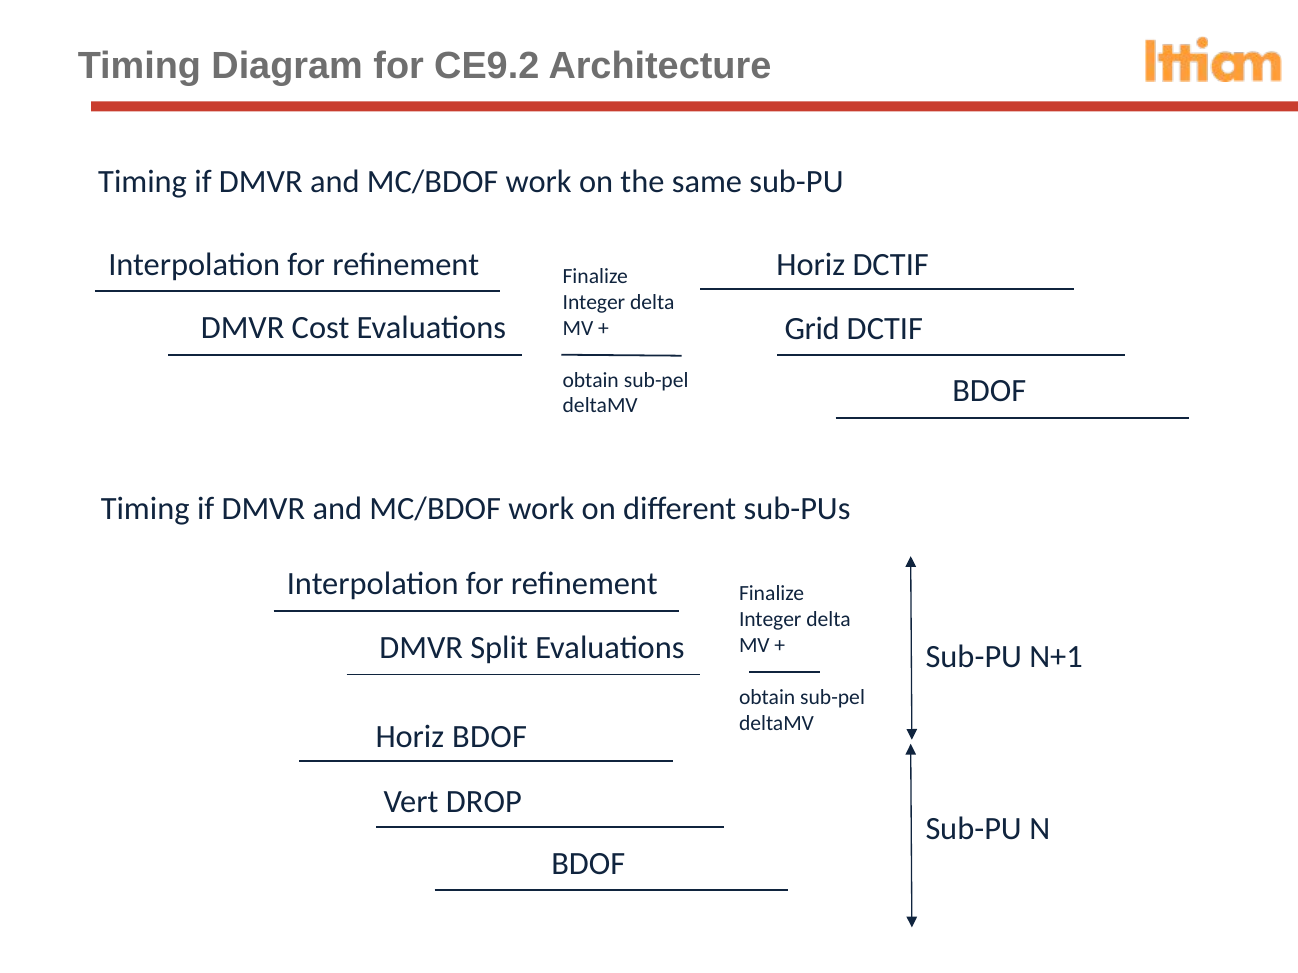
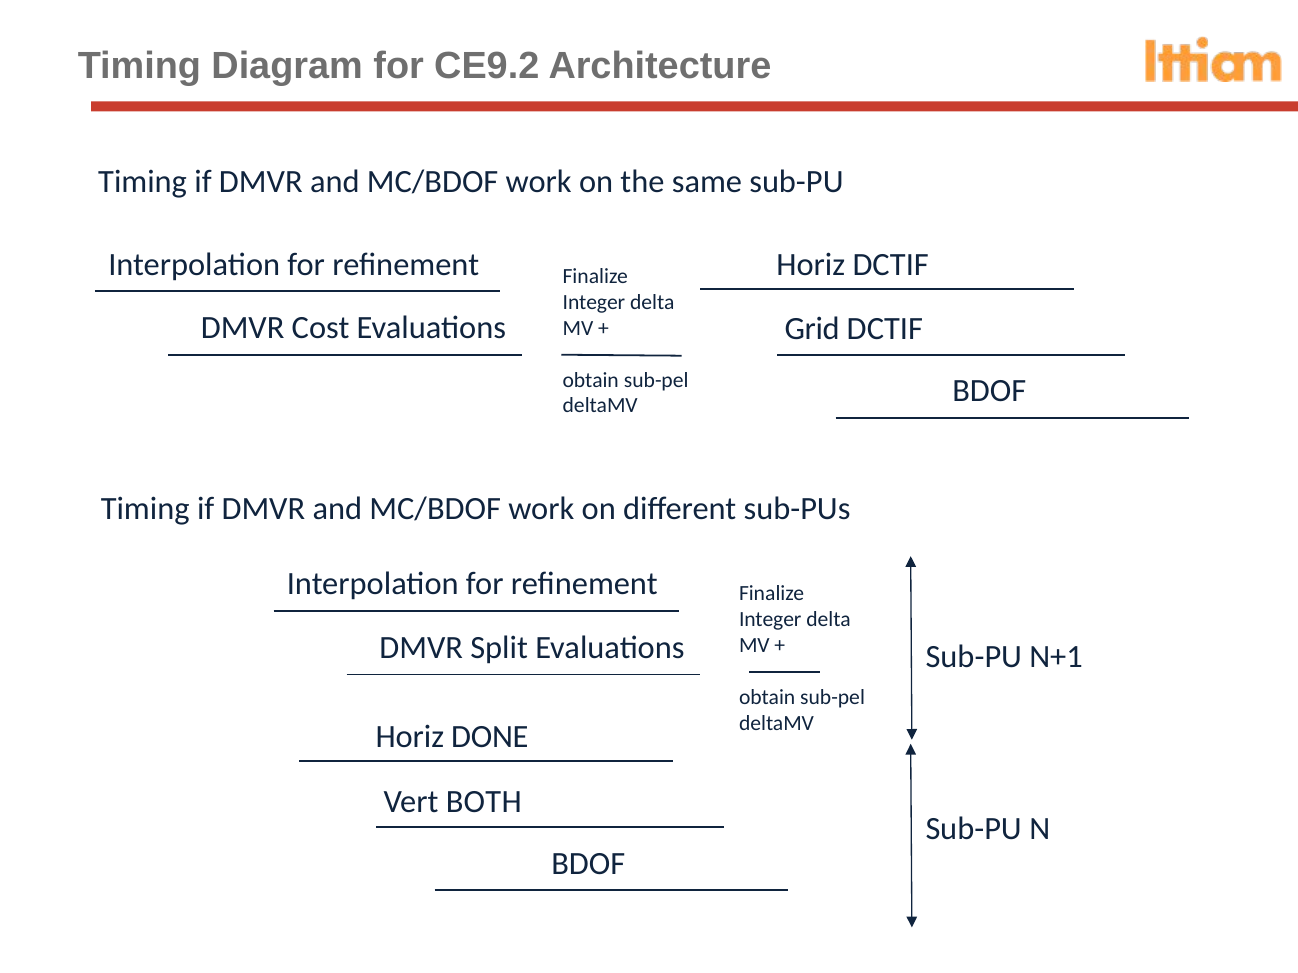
Horiz BDOF: BDOF -> DONE
DROP: DROP -> BOTH
